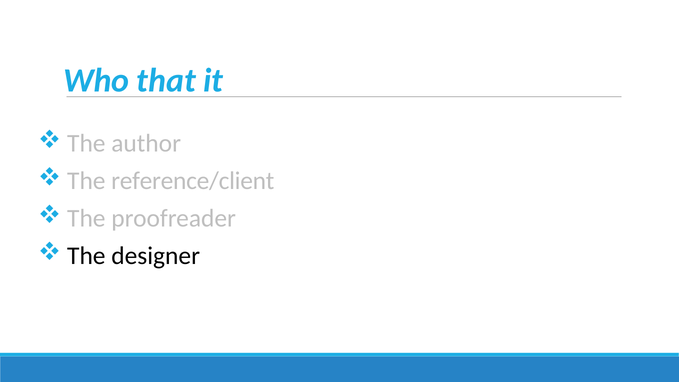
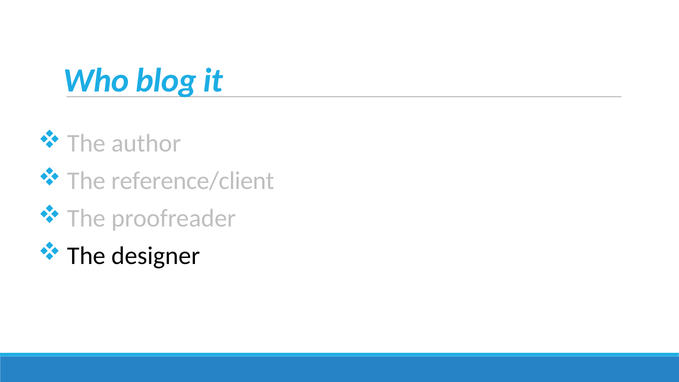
that: that -> blog
